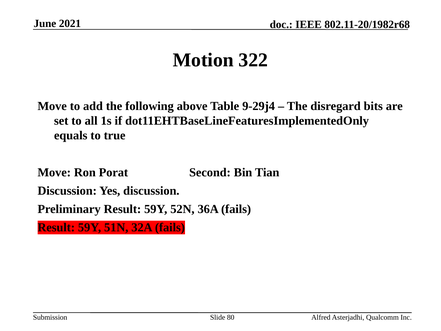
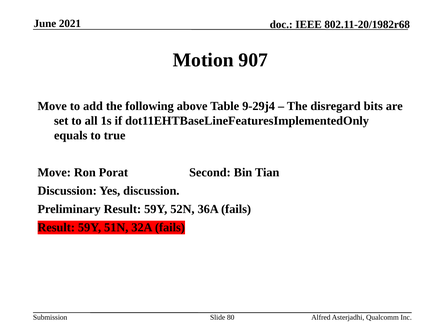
322: 322 -> 907
